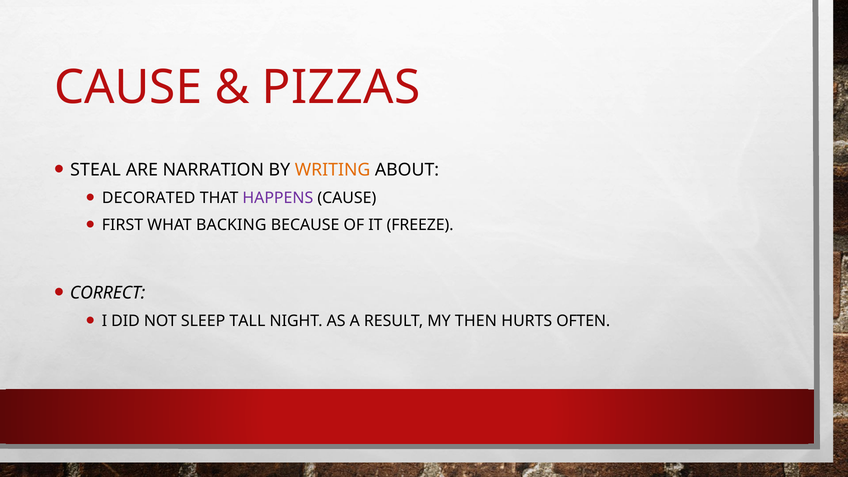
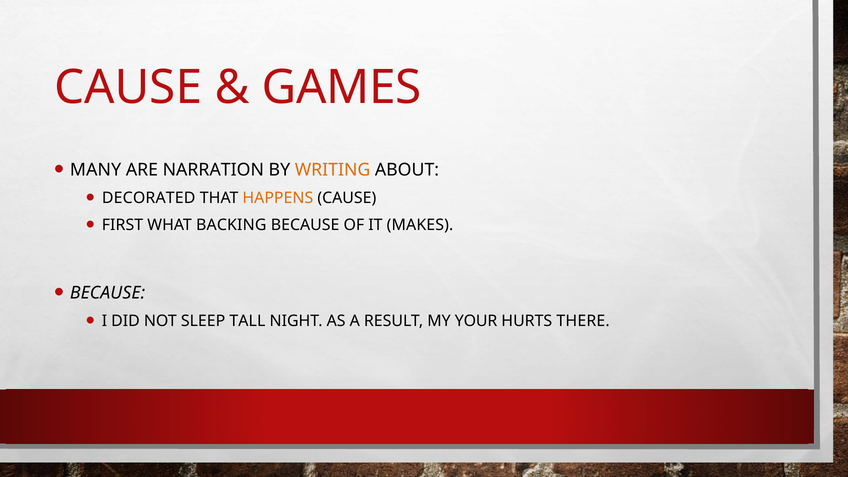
PIZZAS: PIZZAS -> GAMES
STEAL: STEAL -> MANY
HAPPENS colour: purple -> orange
FREEZE: FREEZE -> MAKES
CORRECT at (108, 293): CORRECT -> BECAUSE
THEN: THEN -> YOUR
OFTEN: OFTEN -> THERE
